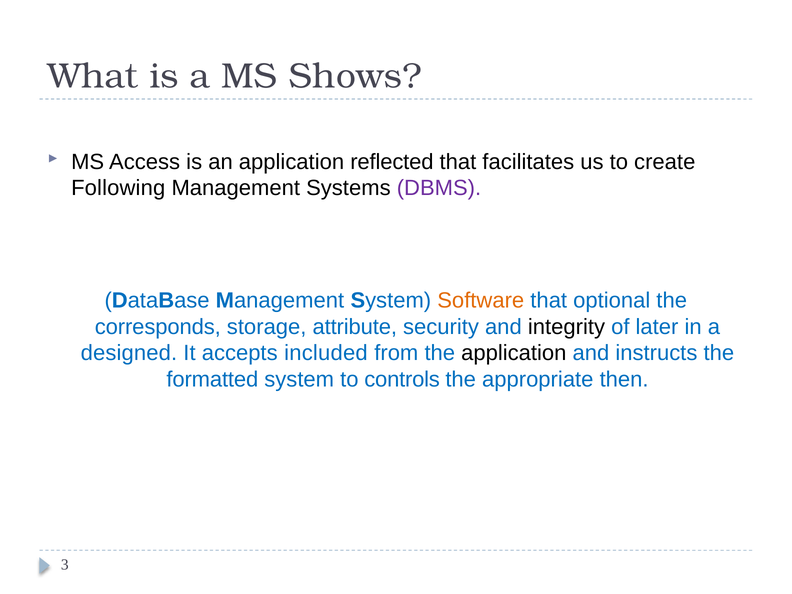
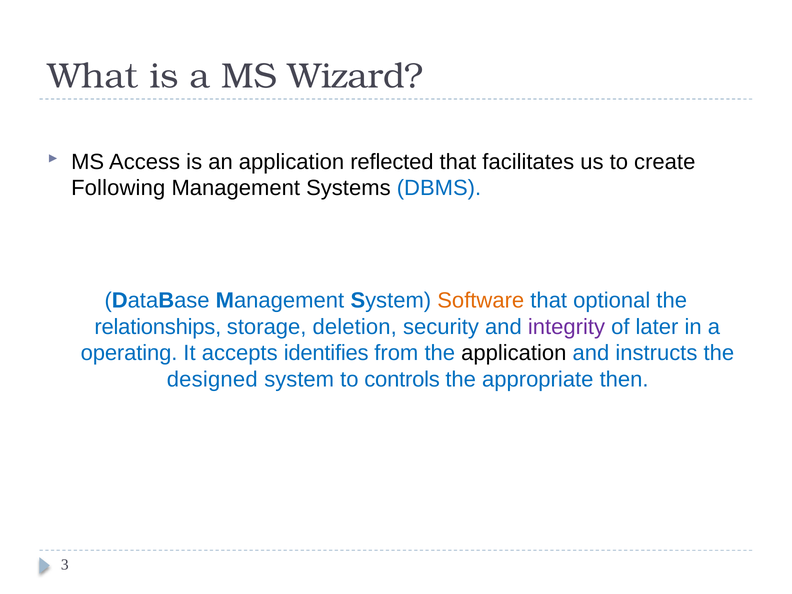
Shows: Shows -> Wizard
DBMS colour: purple -> blue
corresponds: corresponds -> relationships
attribute: attribute -> deletion
integrity colour: black -> purple
designed: designed -> operating
included: included -> identifies
formatted: formatted -> designed
